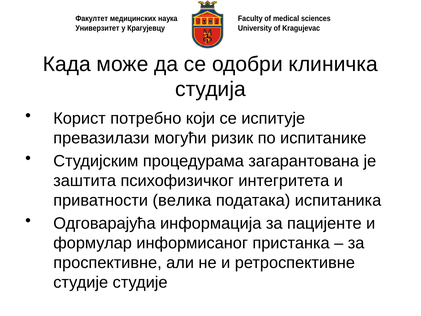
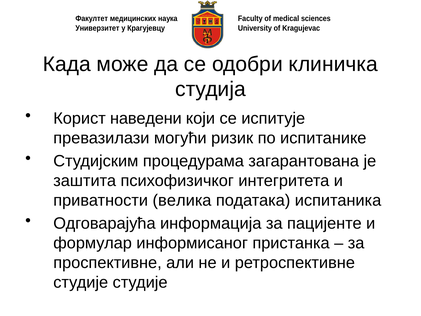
потребно: потребно -> наведени
